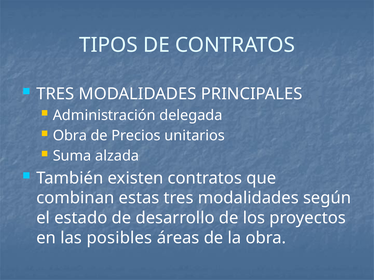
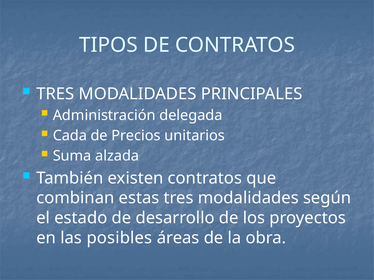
Obra at (70, 136): Obra -> Cada
